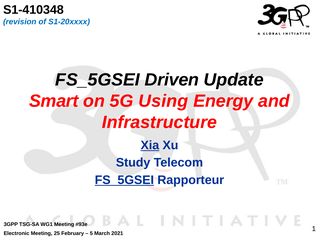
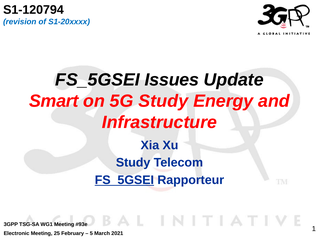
S1-410348: S1-410348 -> S1-120794
Driven: Driven -> Issues
5G Using: Using -> Study
Xia underline: present -> none
